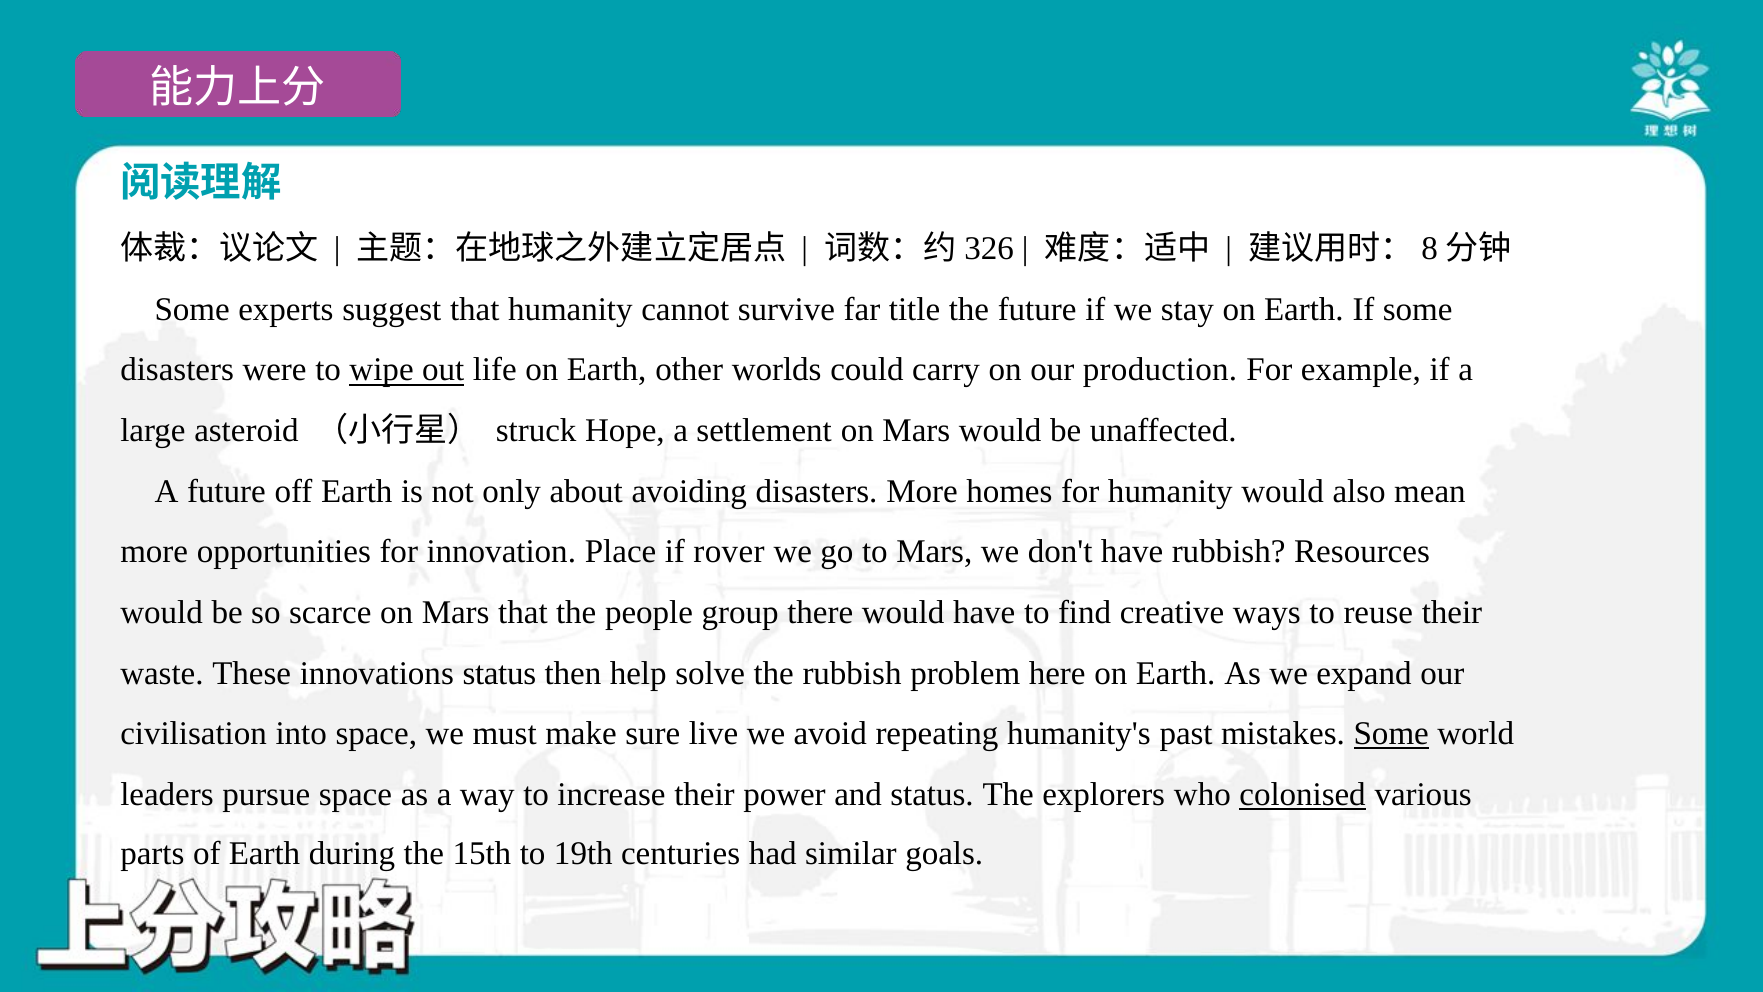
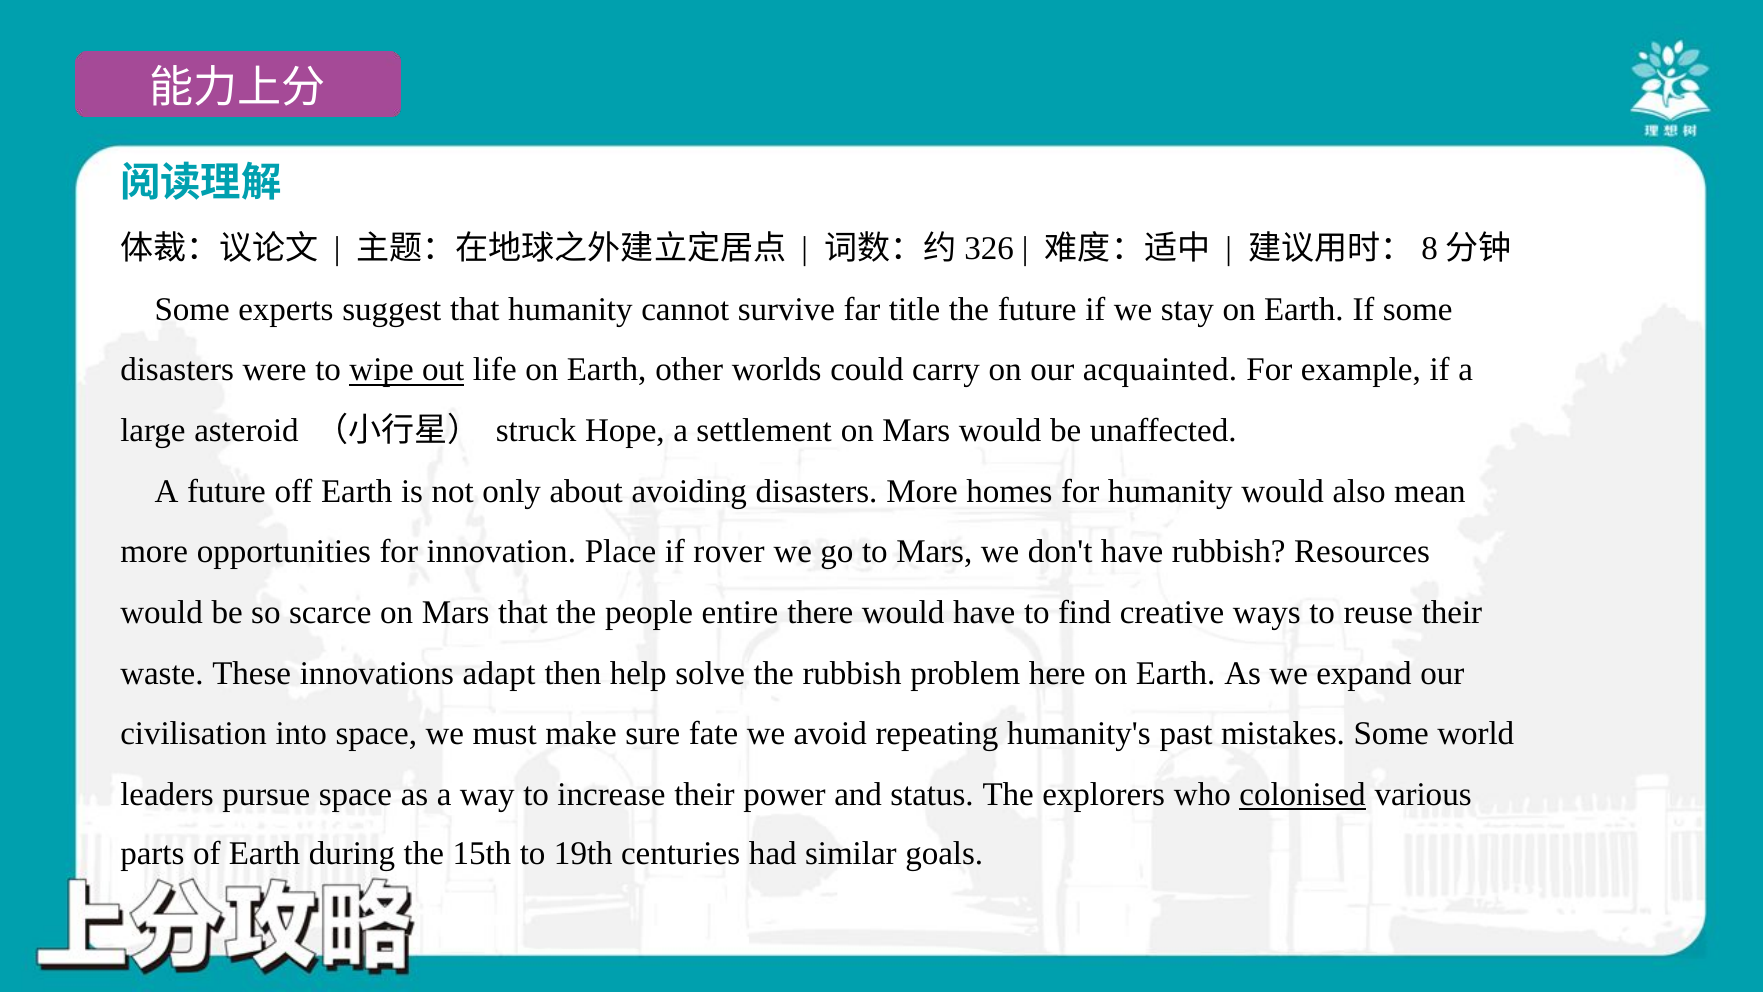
production: production -> acquainted
group: group -> entire
innovations status: status -> adapt
live: live -> fate
Some at (1391, 733) underline: present -> none
